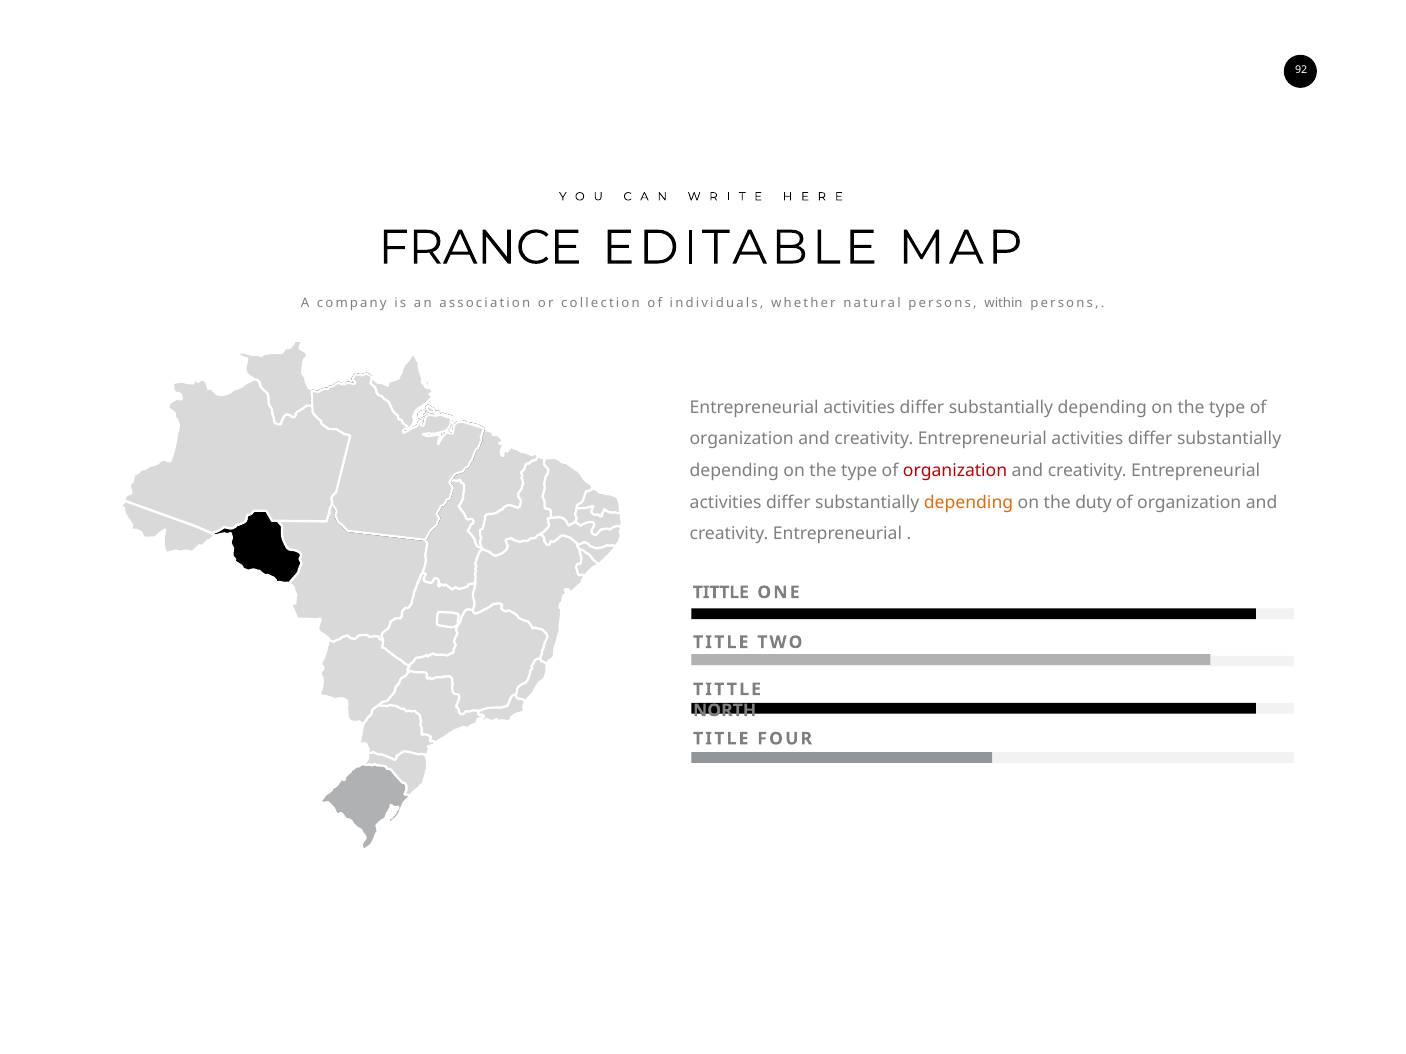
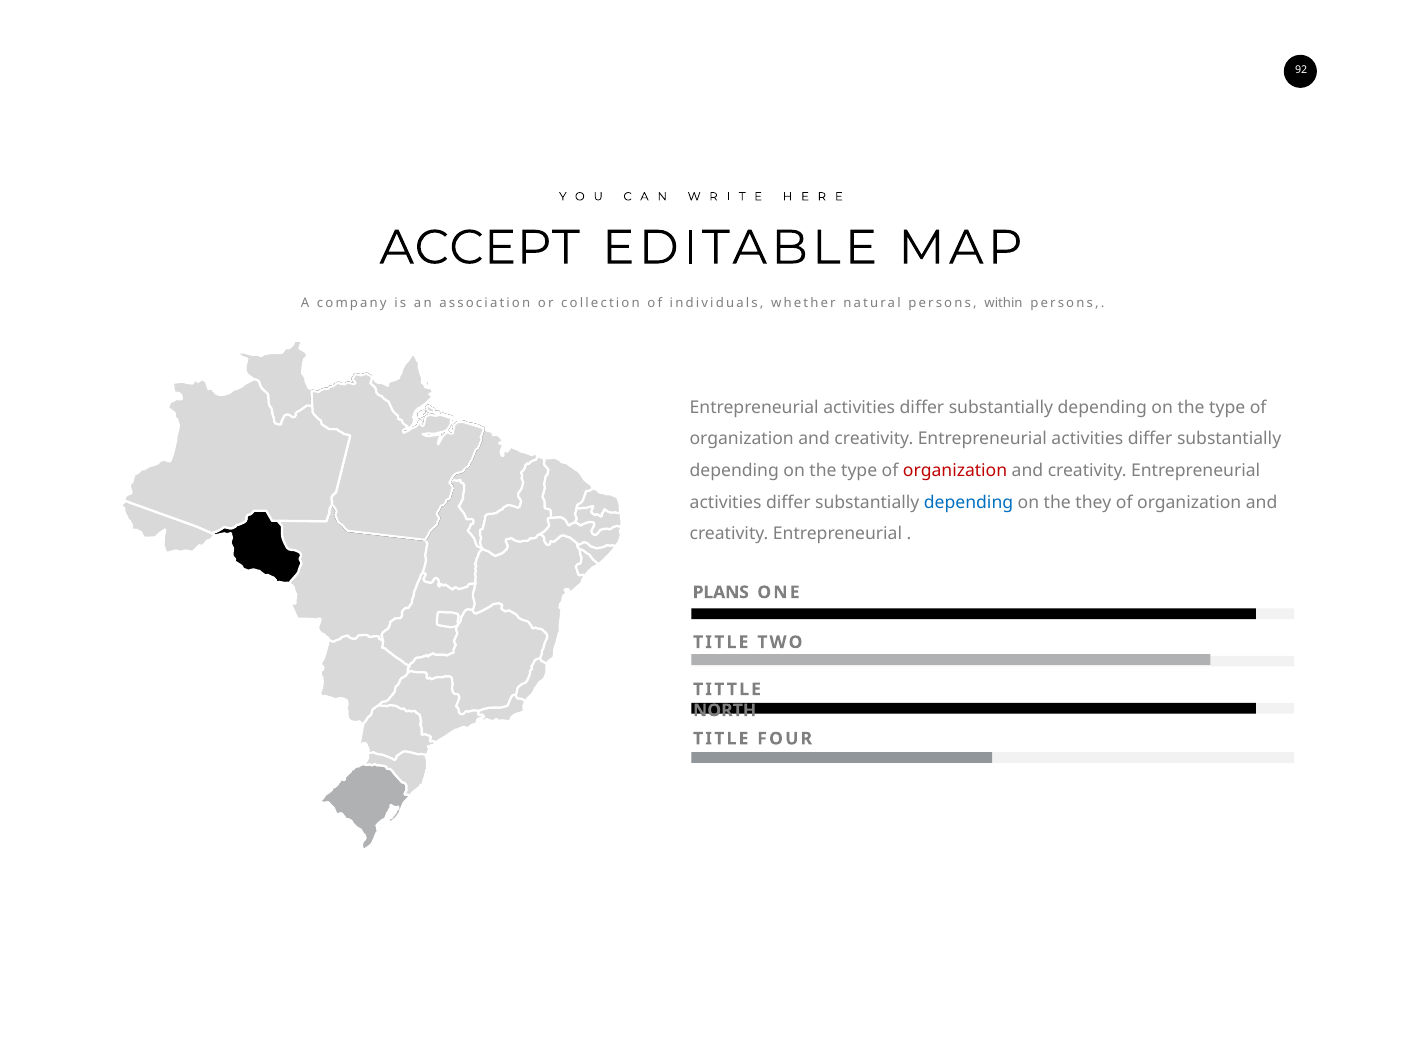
FRANCE: FRANCE -> ACCEPT
depending at (969, 503) colour: orange -> blue
duty: duty -> they
TITTLE at (721, 593): TITTLE -> PLANS
